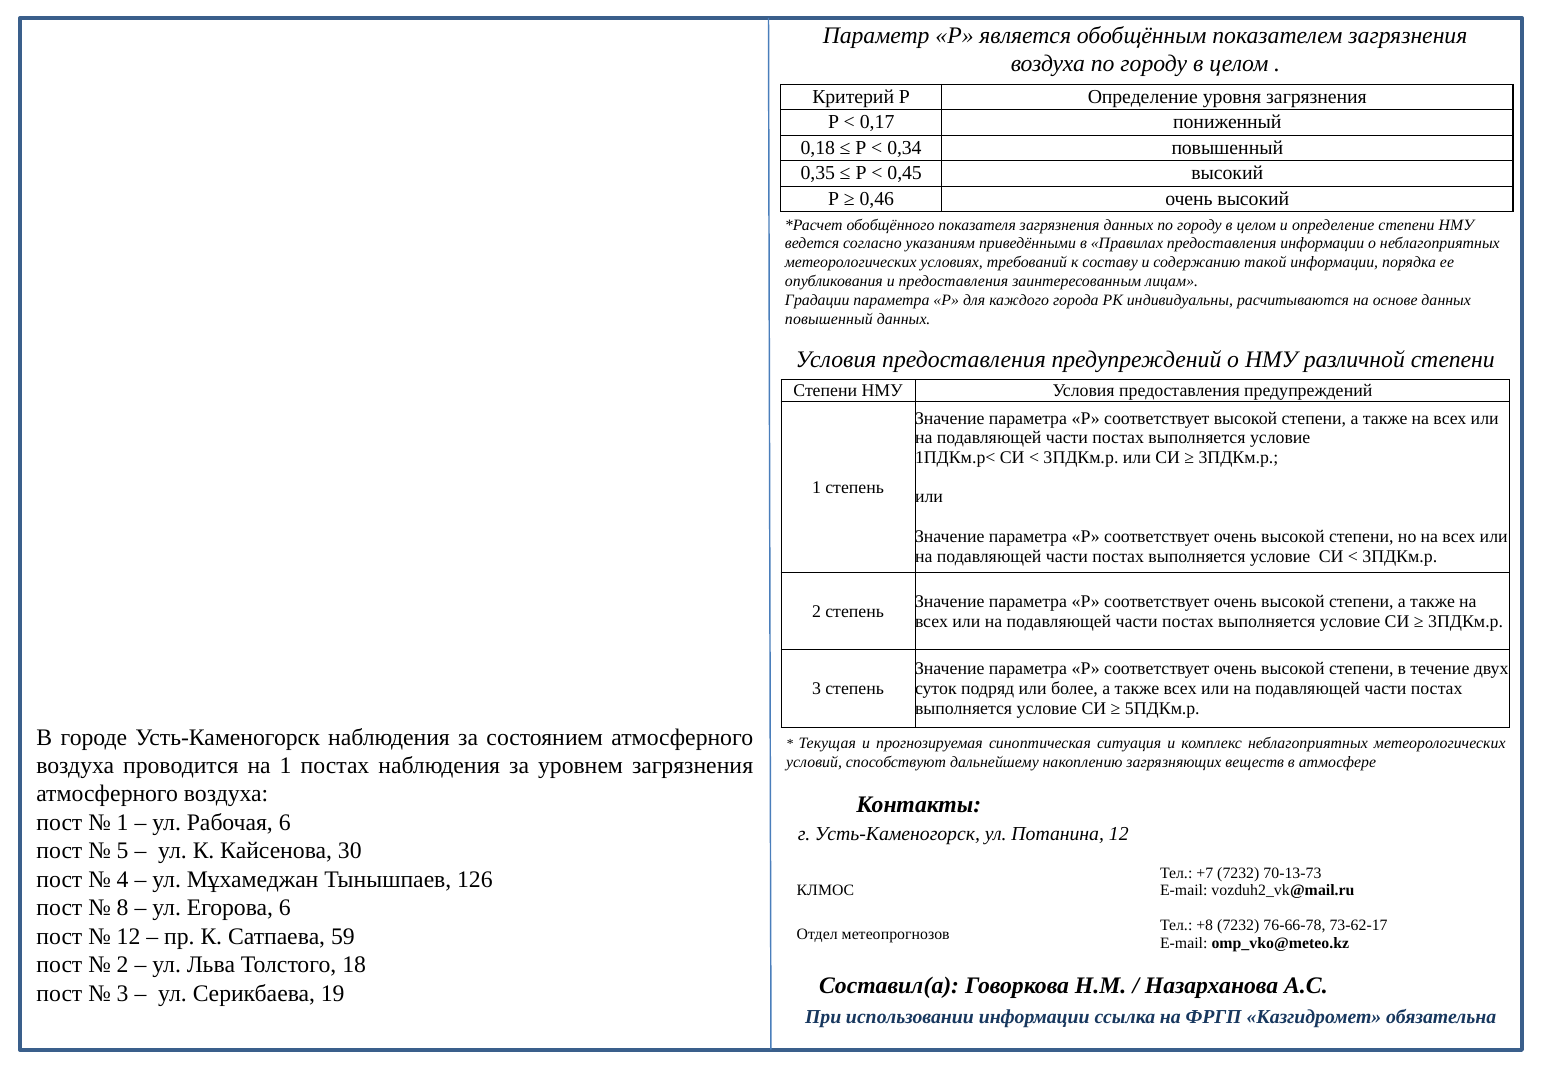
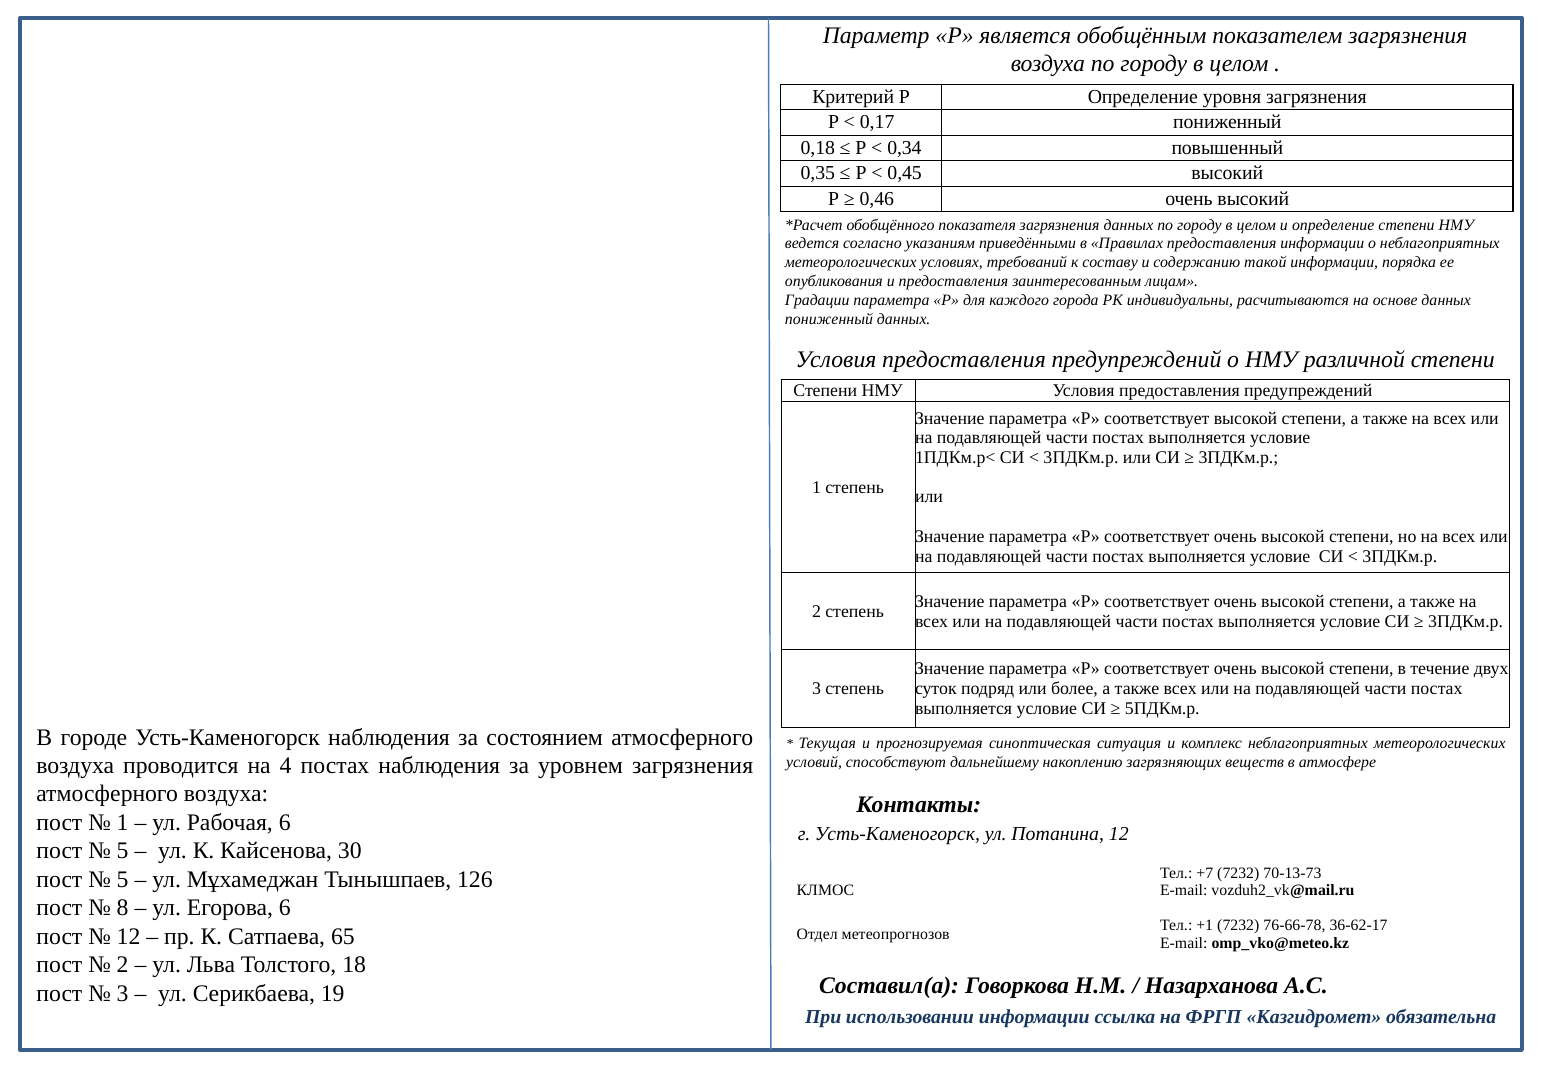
повышенный at (829, 319): повышенный -> пониженный
на 1: 1 -> 4
4 at (123, 879): 4 -> 5
+8: +8 -> +1
73-62-17: 73-62-17 -> 36-62-17
59: 59 -> 65
